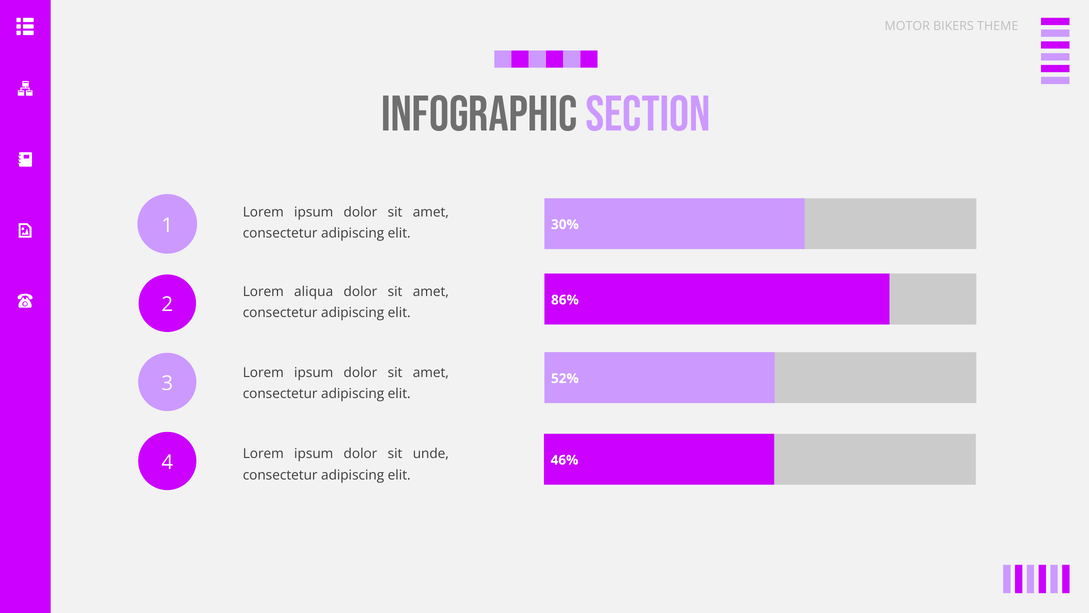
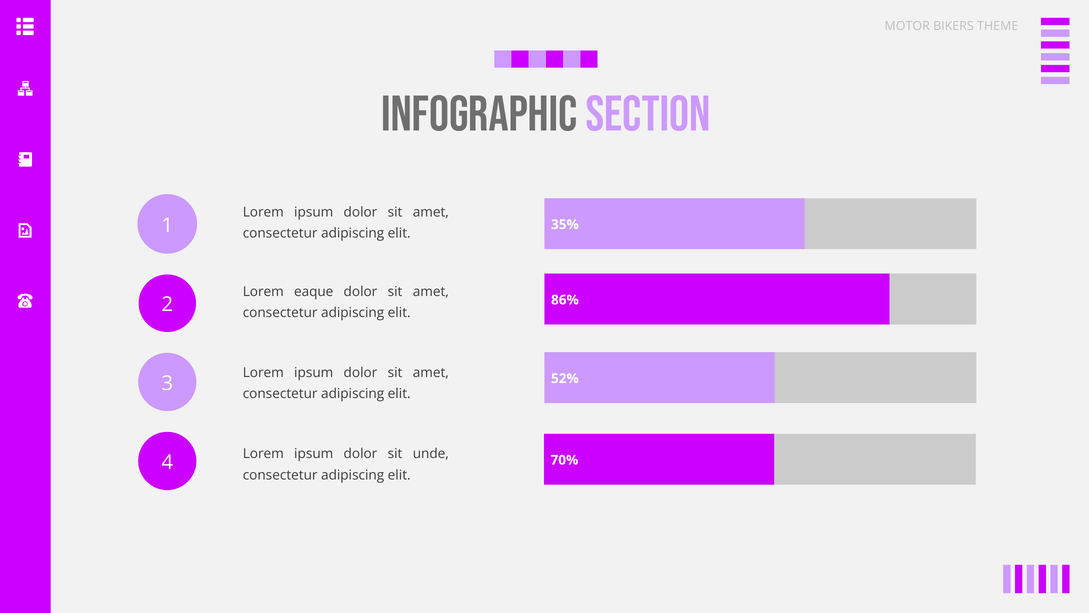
30%: 30% -> 35%
aliqua: aliqua -> eaque
46%: 46% -> 70%
